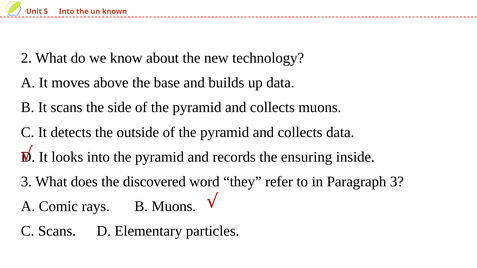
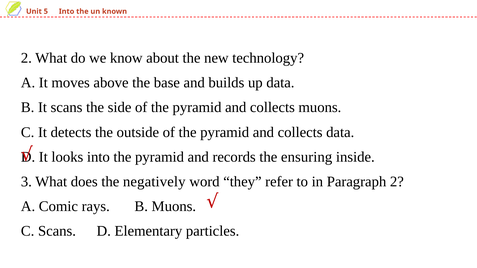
discovered: discovered -> negatively
Paragraph 3: 3 -> 2
